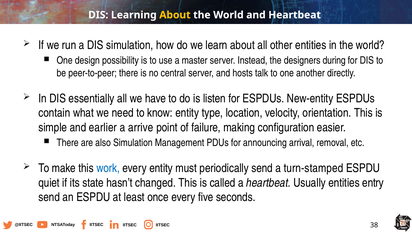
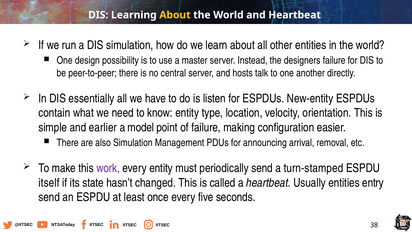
designers during: during -> failure
arrive: arrive -> model
work colour: blue -> purple
quiet: quiet -> itself
